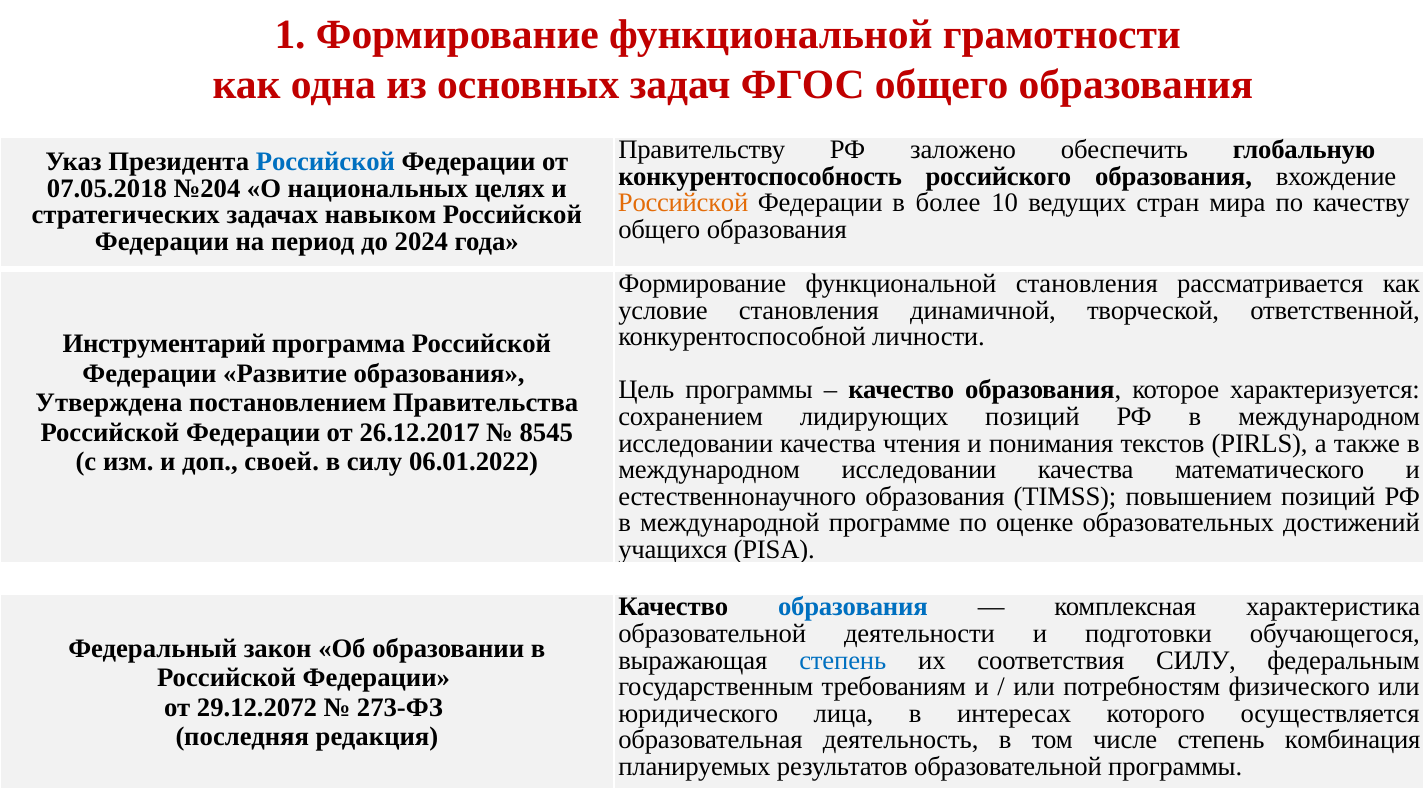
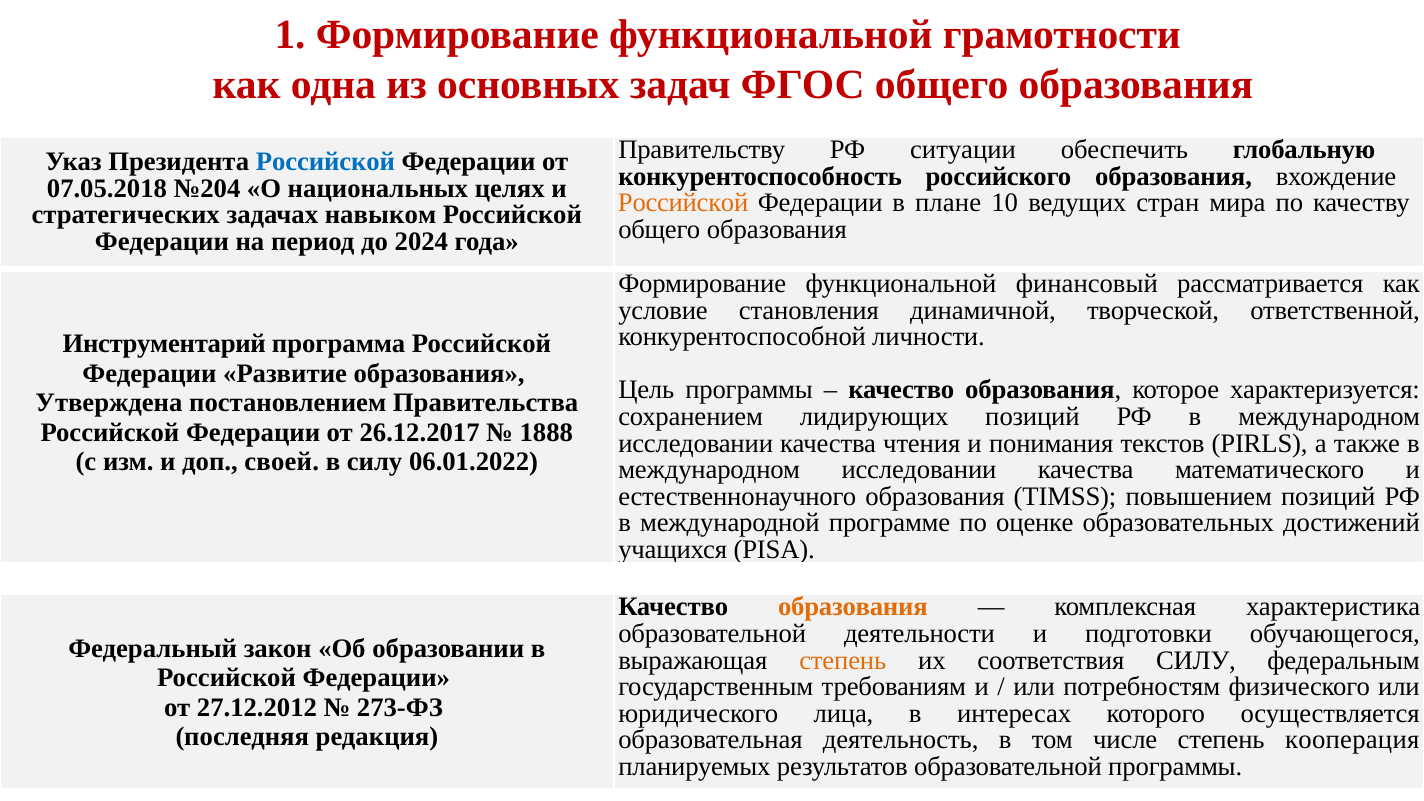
заложено: заложено -> ситуации
более: более -> плане
функциональной становления: становления -> финансовый
8545: 8545 -> 1888
образования at (853, 607) colour: blue -> orange
степень at (843, 660) colour: blue -> orange
29.12.2072: 29.12.2072 -> 27.12.2012
комбинация: комбинация -> кооперация
